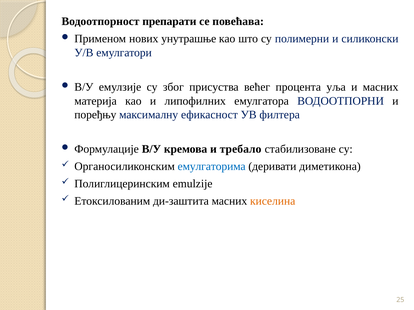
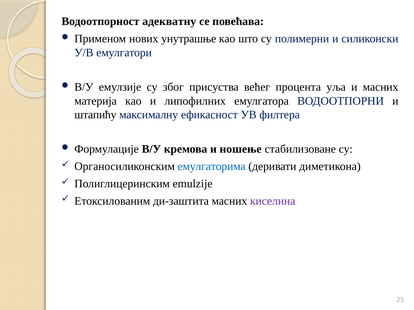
препарати: препарати -> адекватну
поређњу: поређњу -> штапићу
требало: требало -> ношење
киселина colour: orange -> purple
